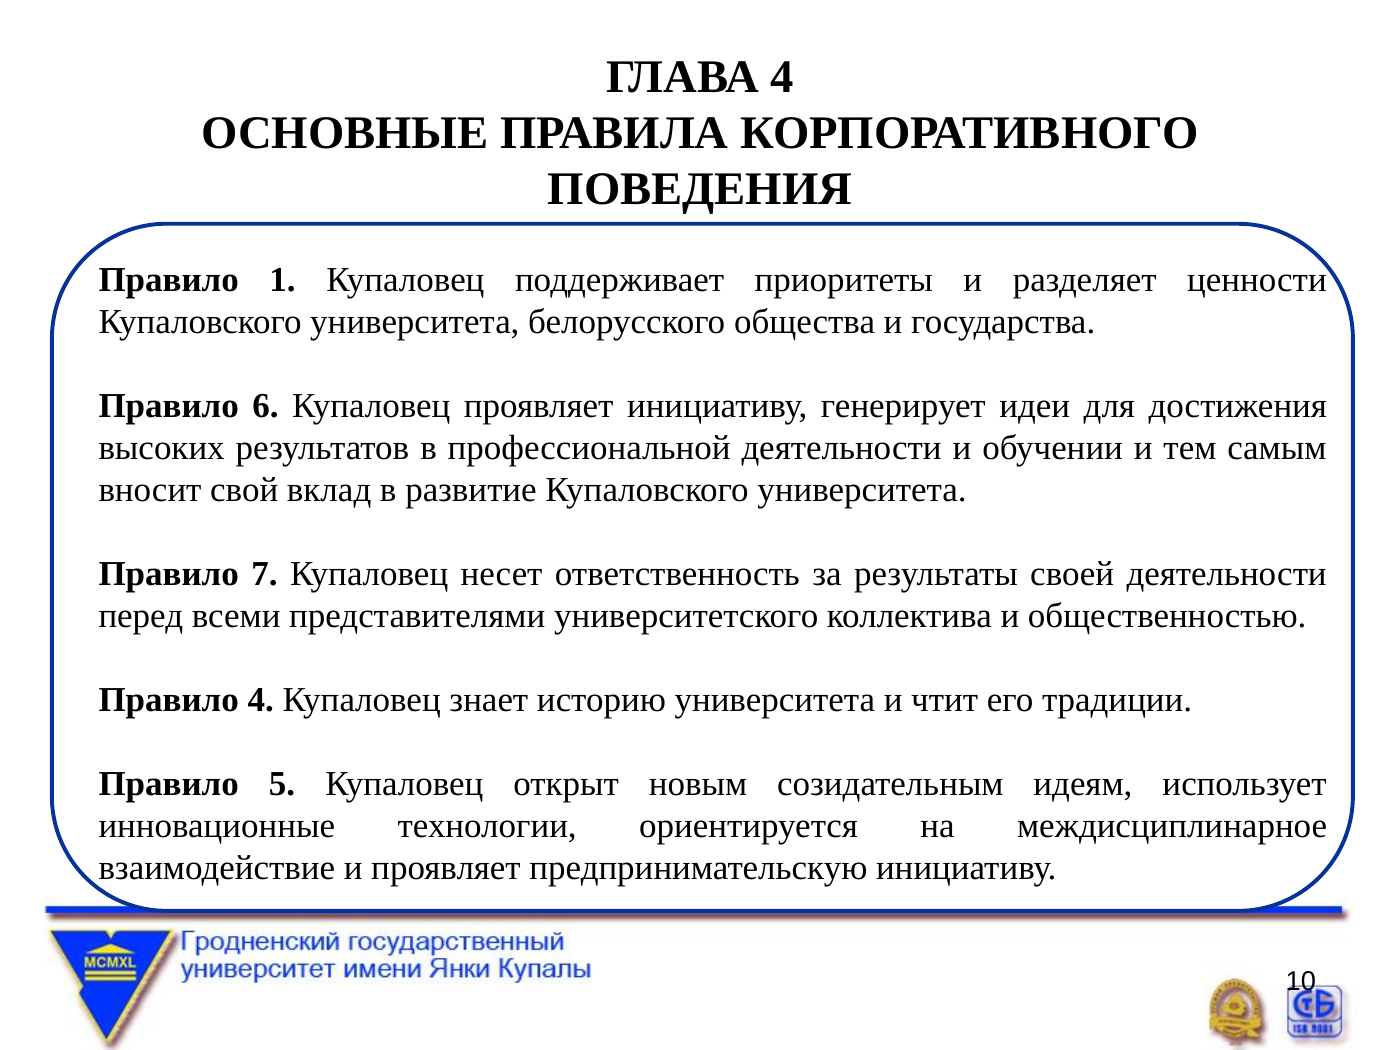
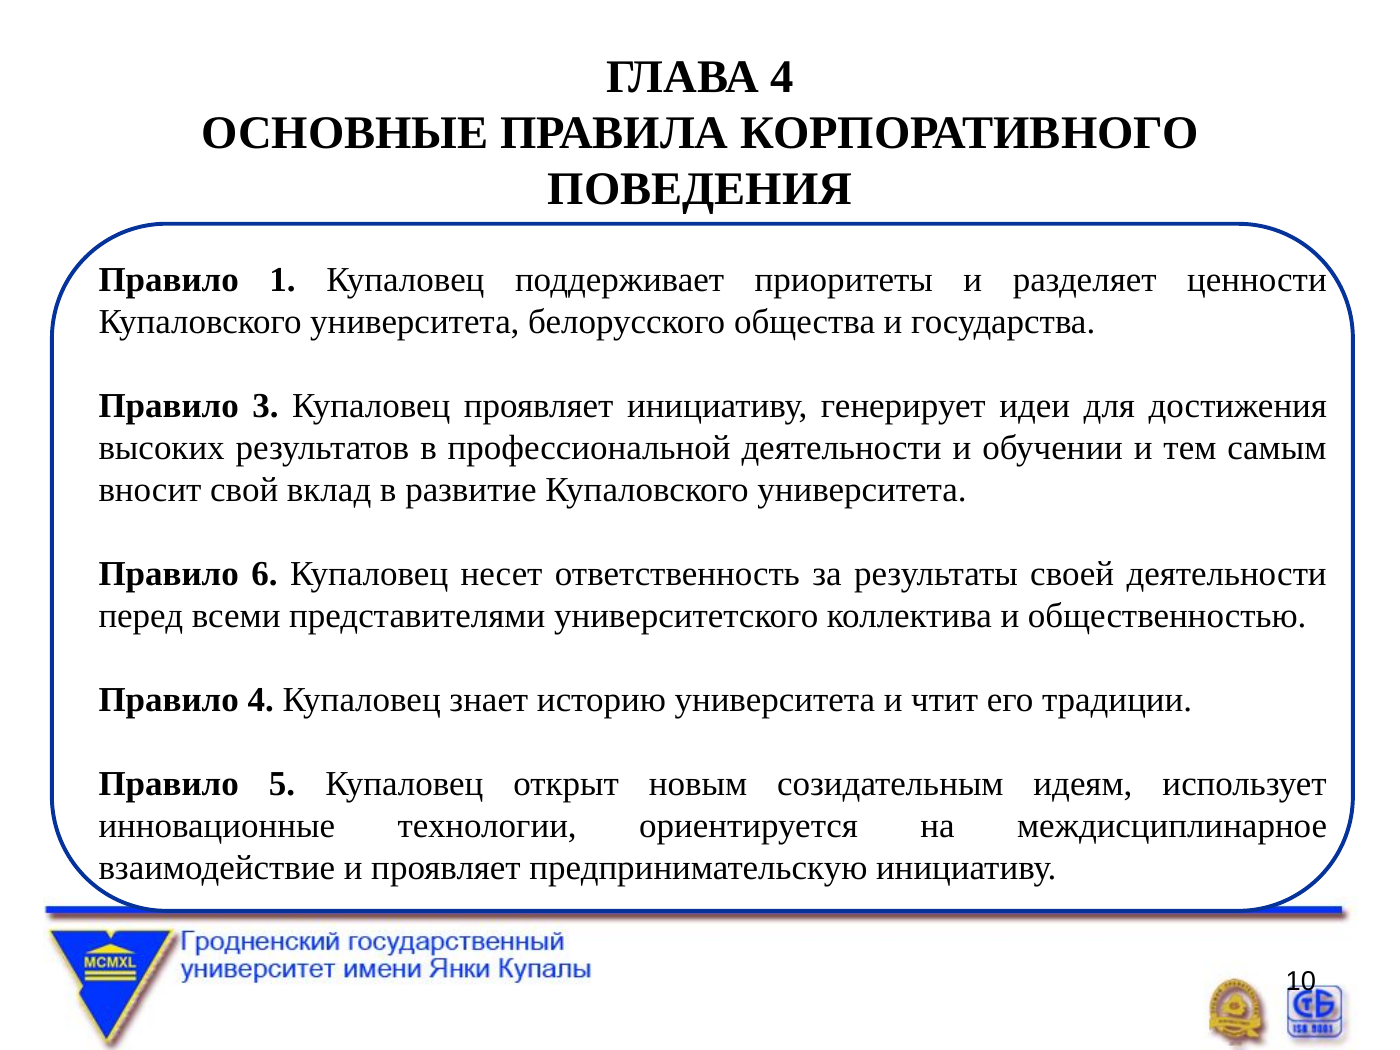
6: 6 -> 3
7: 7 -> 6
